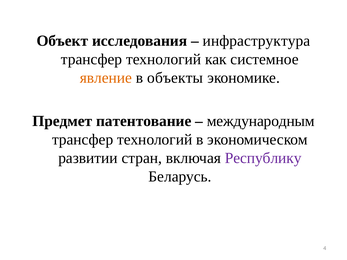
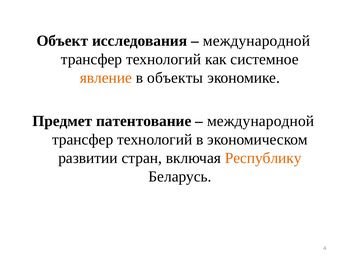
инфраструктура at (256, 41): инфраструктура -> международной
международным at (261, 121): международным -> международной
Республику colour: purple -> orange
